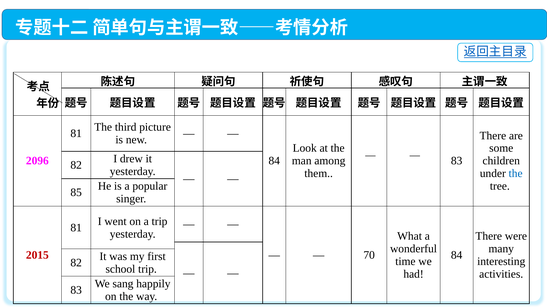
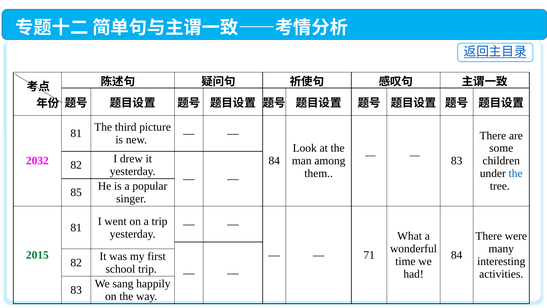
2096: 2096 -> 2032
2015 colour: red -> green
70: 70 -> 71
